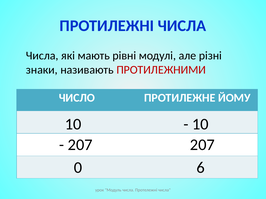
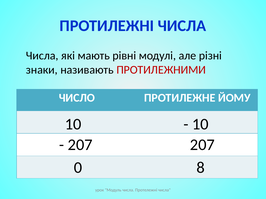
6: 6 -> 8
